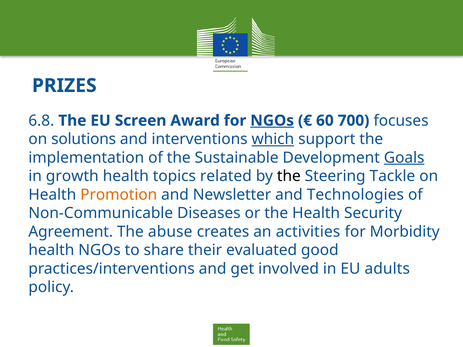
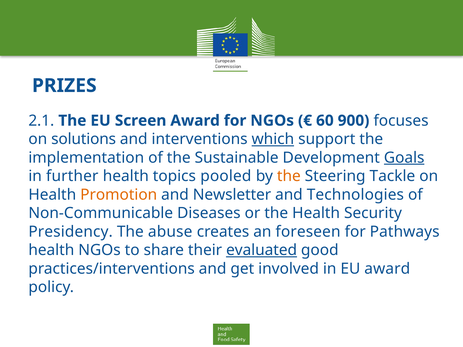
6.8: 6.8 -> 2.1
NGOs at (272, 121) underline: present -> none
700: 700 -> 900
growth: growth -> further
related: related -> pooled
the at (289, 176) colour: black -> orange
Agreement: Agreement -> Presidency
activities: activities -> foreseen
Morbidity: Morbidity -> Pathways
evaluated underline: none -> present
EU adults: adults -> award
